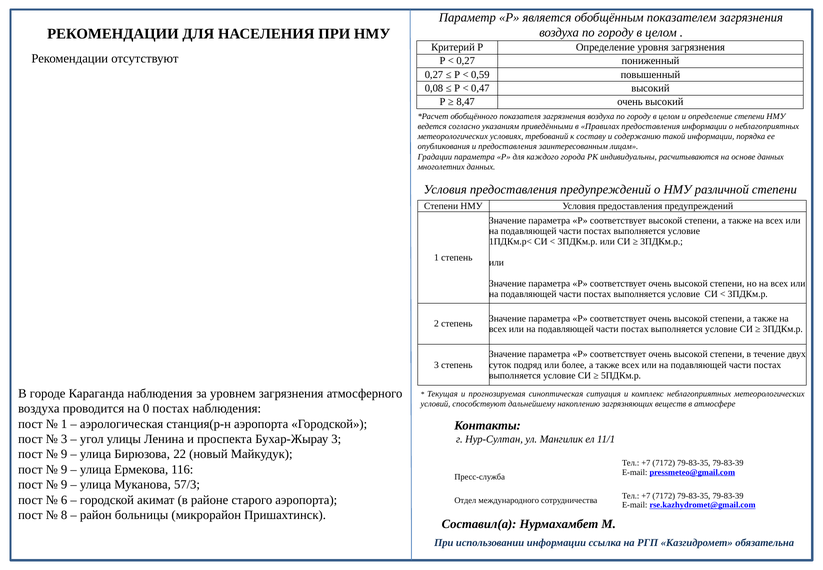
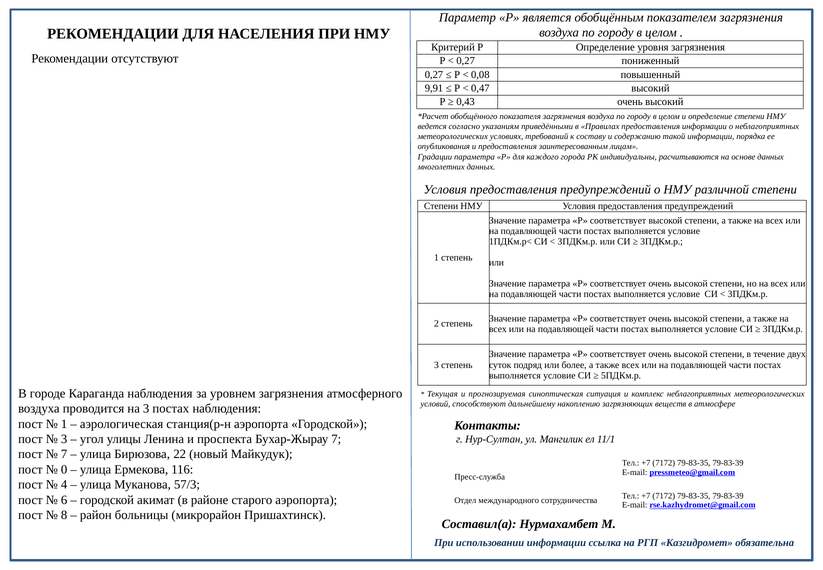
0,59: 0,59 -> 0,08
0,08: 0,08 -> 9,91
8,47: 8,47 -> 0,43
на 0: 0 -> 3
Бухар-Жырау 3: 3 -> 7
9 at (64, 454): 9 -> 7
9 at (64, 469): 9 -> 0
9 at (64, 484): 9 -> 4
